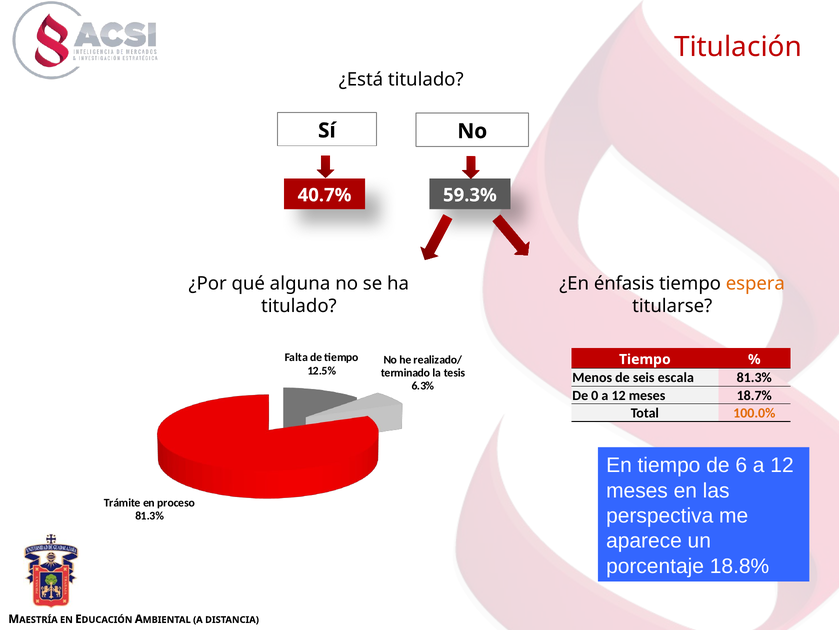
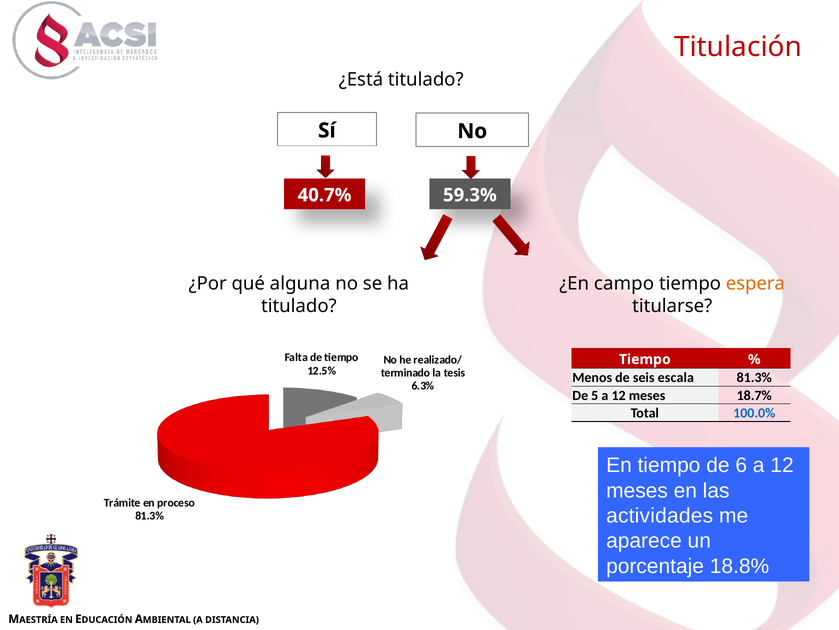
énfasis: énfasis -> campo
0: 0 -> 5
100.0% colour: orange -> blue
perspectiva: perspectiva -> actividades
